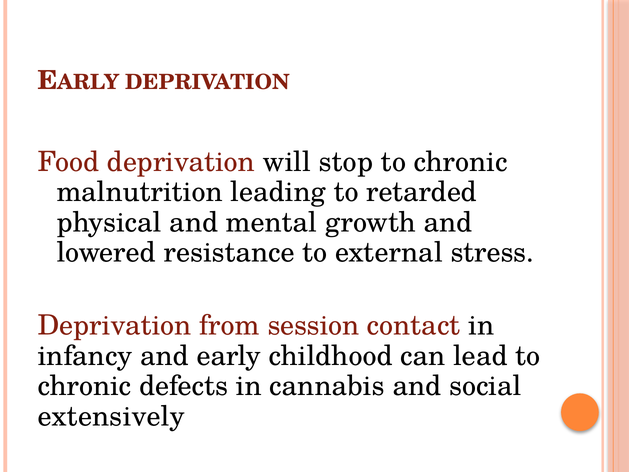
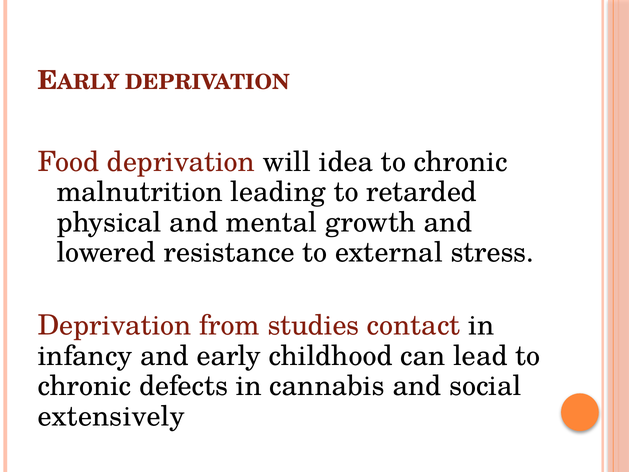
stop: stop -> idea
session: session -> studies
